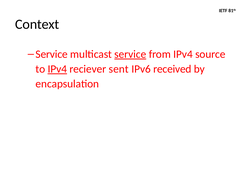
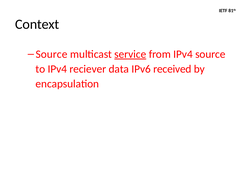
Service at (52, 54): Service -> Source
IPv4 at (57, 69) underline: present -> none
sent: sent -> data
